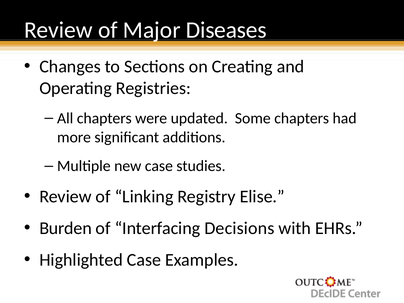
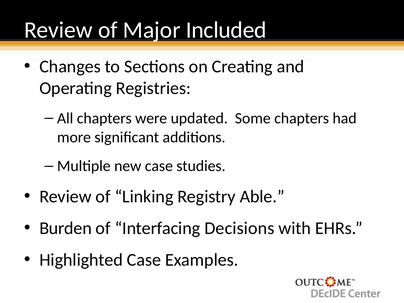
Diseases: Diseases -> Included
Elise: Elise -> Able
